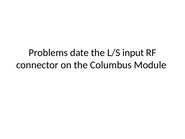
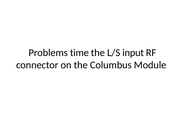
date: date -> time
